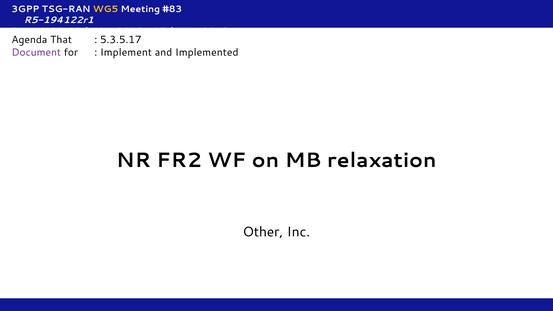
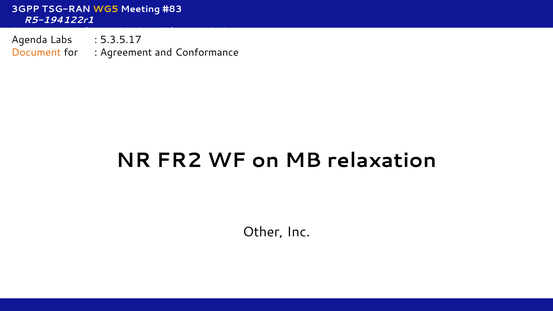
That: That -> Labs
Document colour: purple -> orange
Implement: Implement -> Agreement
Implemented: Implemented -> Conformance
